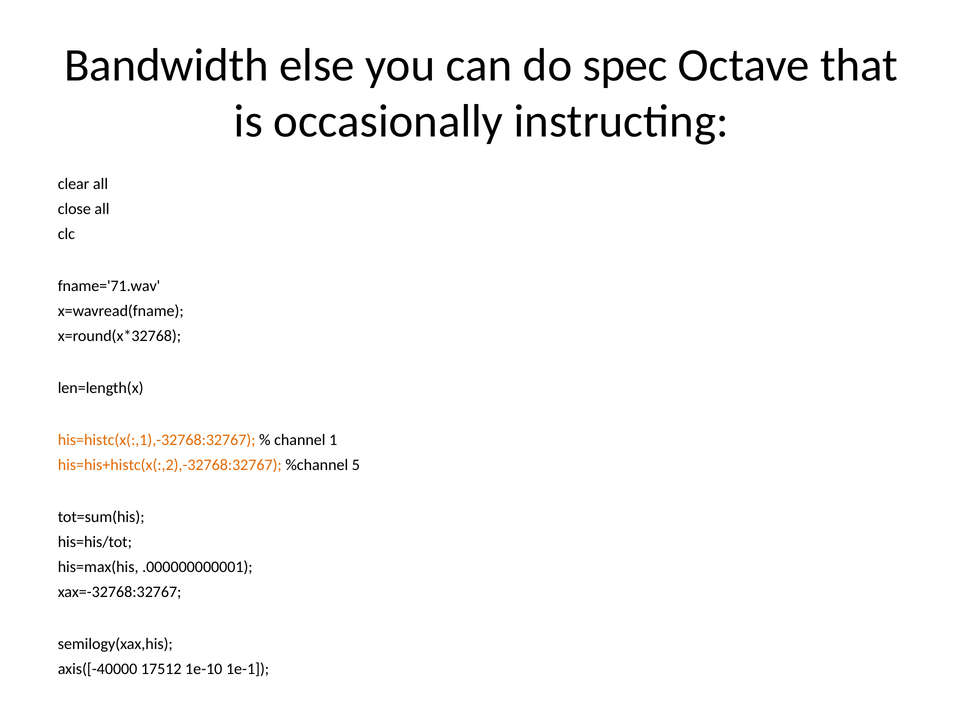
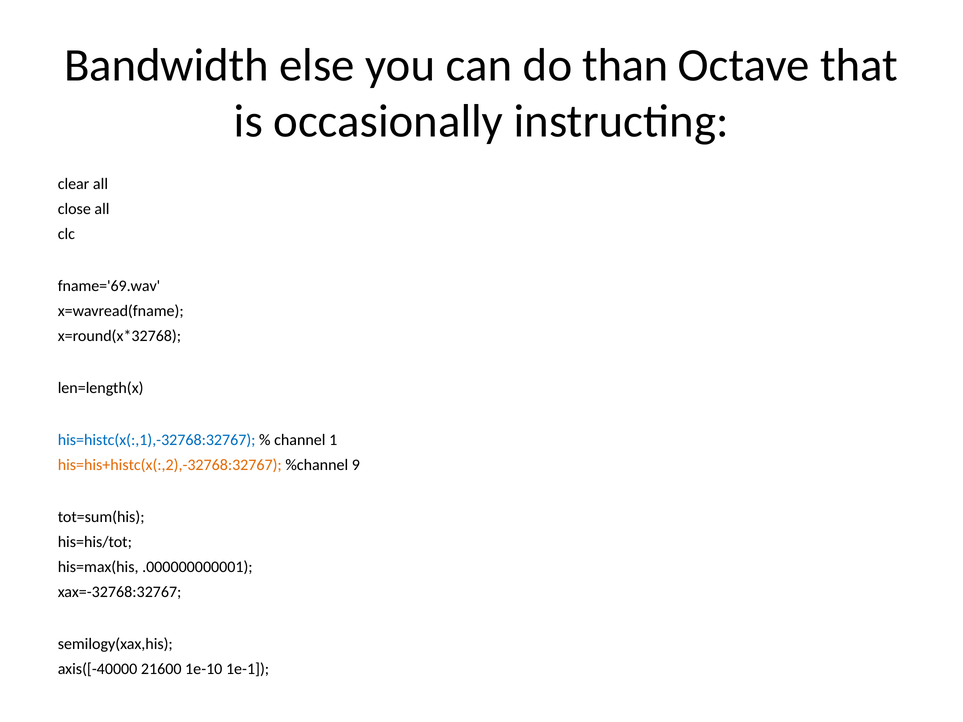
spec: spec -> than
fname='71.wav: fname='71.wav -> fname='69.wav
his=histc(x(:,1),-32768:32767 colour: orange -> blue
5: 5 -> 9
17512: 17512 -> 21600
